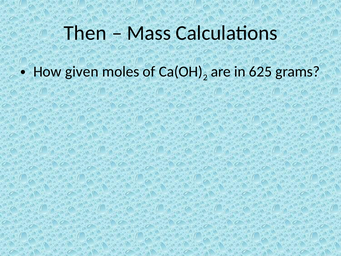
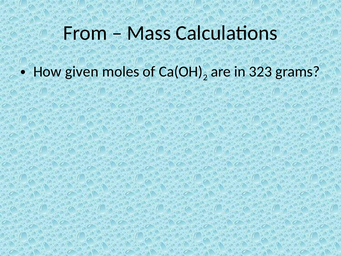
Then: Then -> From
625: 625 -> 323
